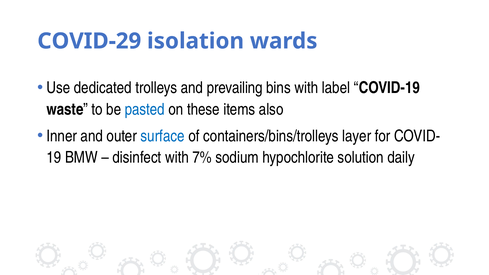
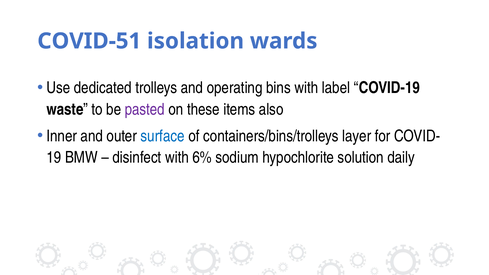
COVID-29: COVID-29 -> COVID-51
prevailing: prevailing -> operating
pasted colour: blue -> purple
7%: 7% -> 6%
